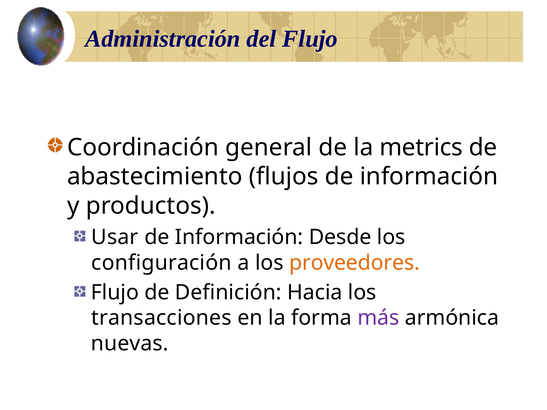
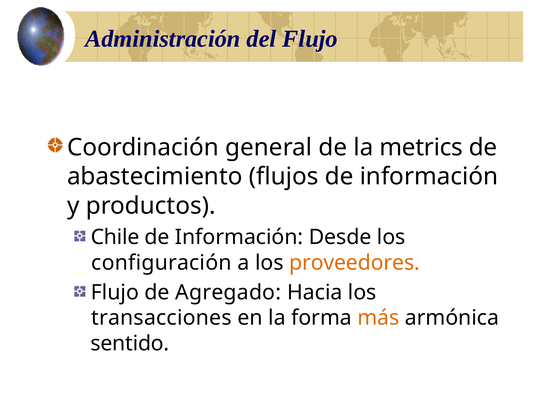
Usar: Usar -> Chile
Definición: Definición -> Agregado
más colour: purple -> orange
nuevas: nuevas -> sentido
